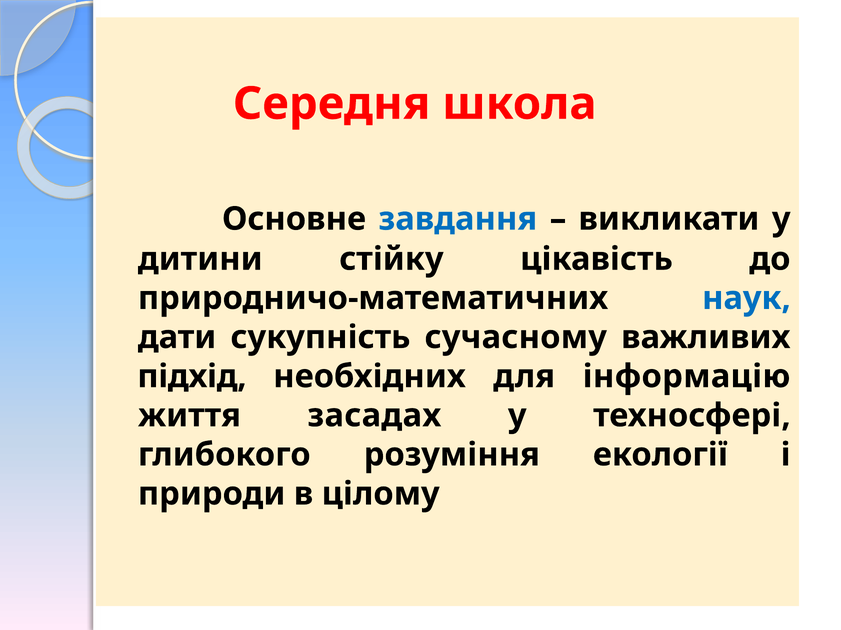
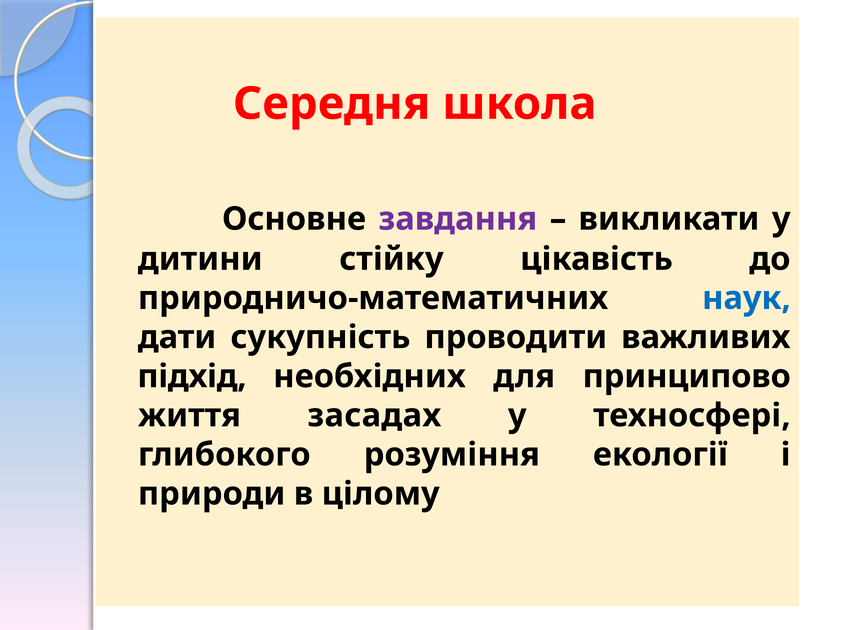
завдання colour: blue -> purple
сучасному: сучасному -> проводити
інформацію: інформацію -> принципово
